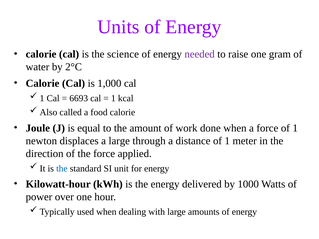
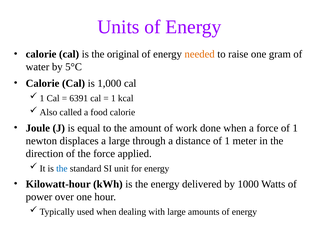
science: science -> original
needed colour: purple -> orange
2°C: 2°C -> 5°C
6693: 6693 -> 6391
